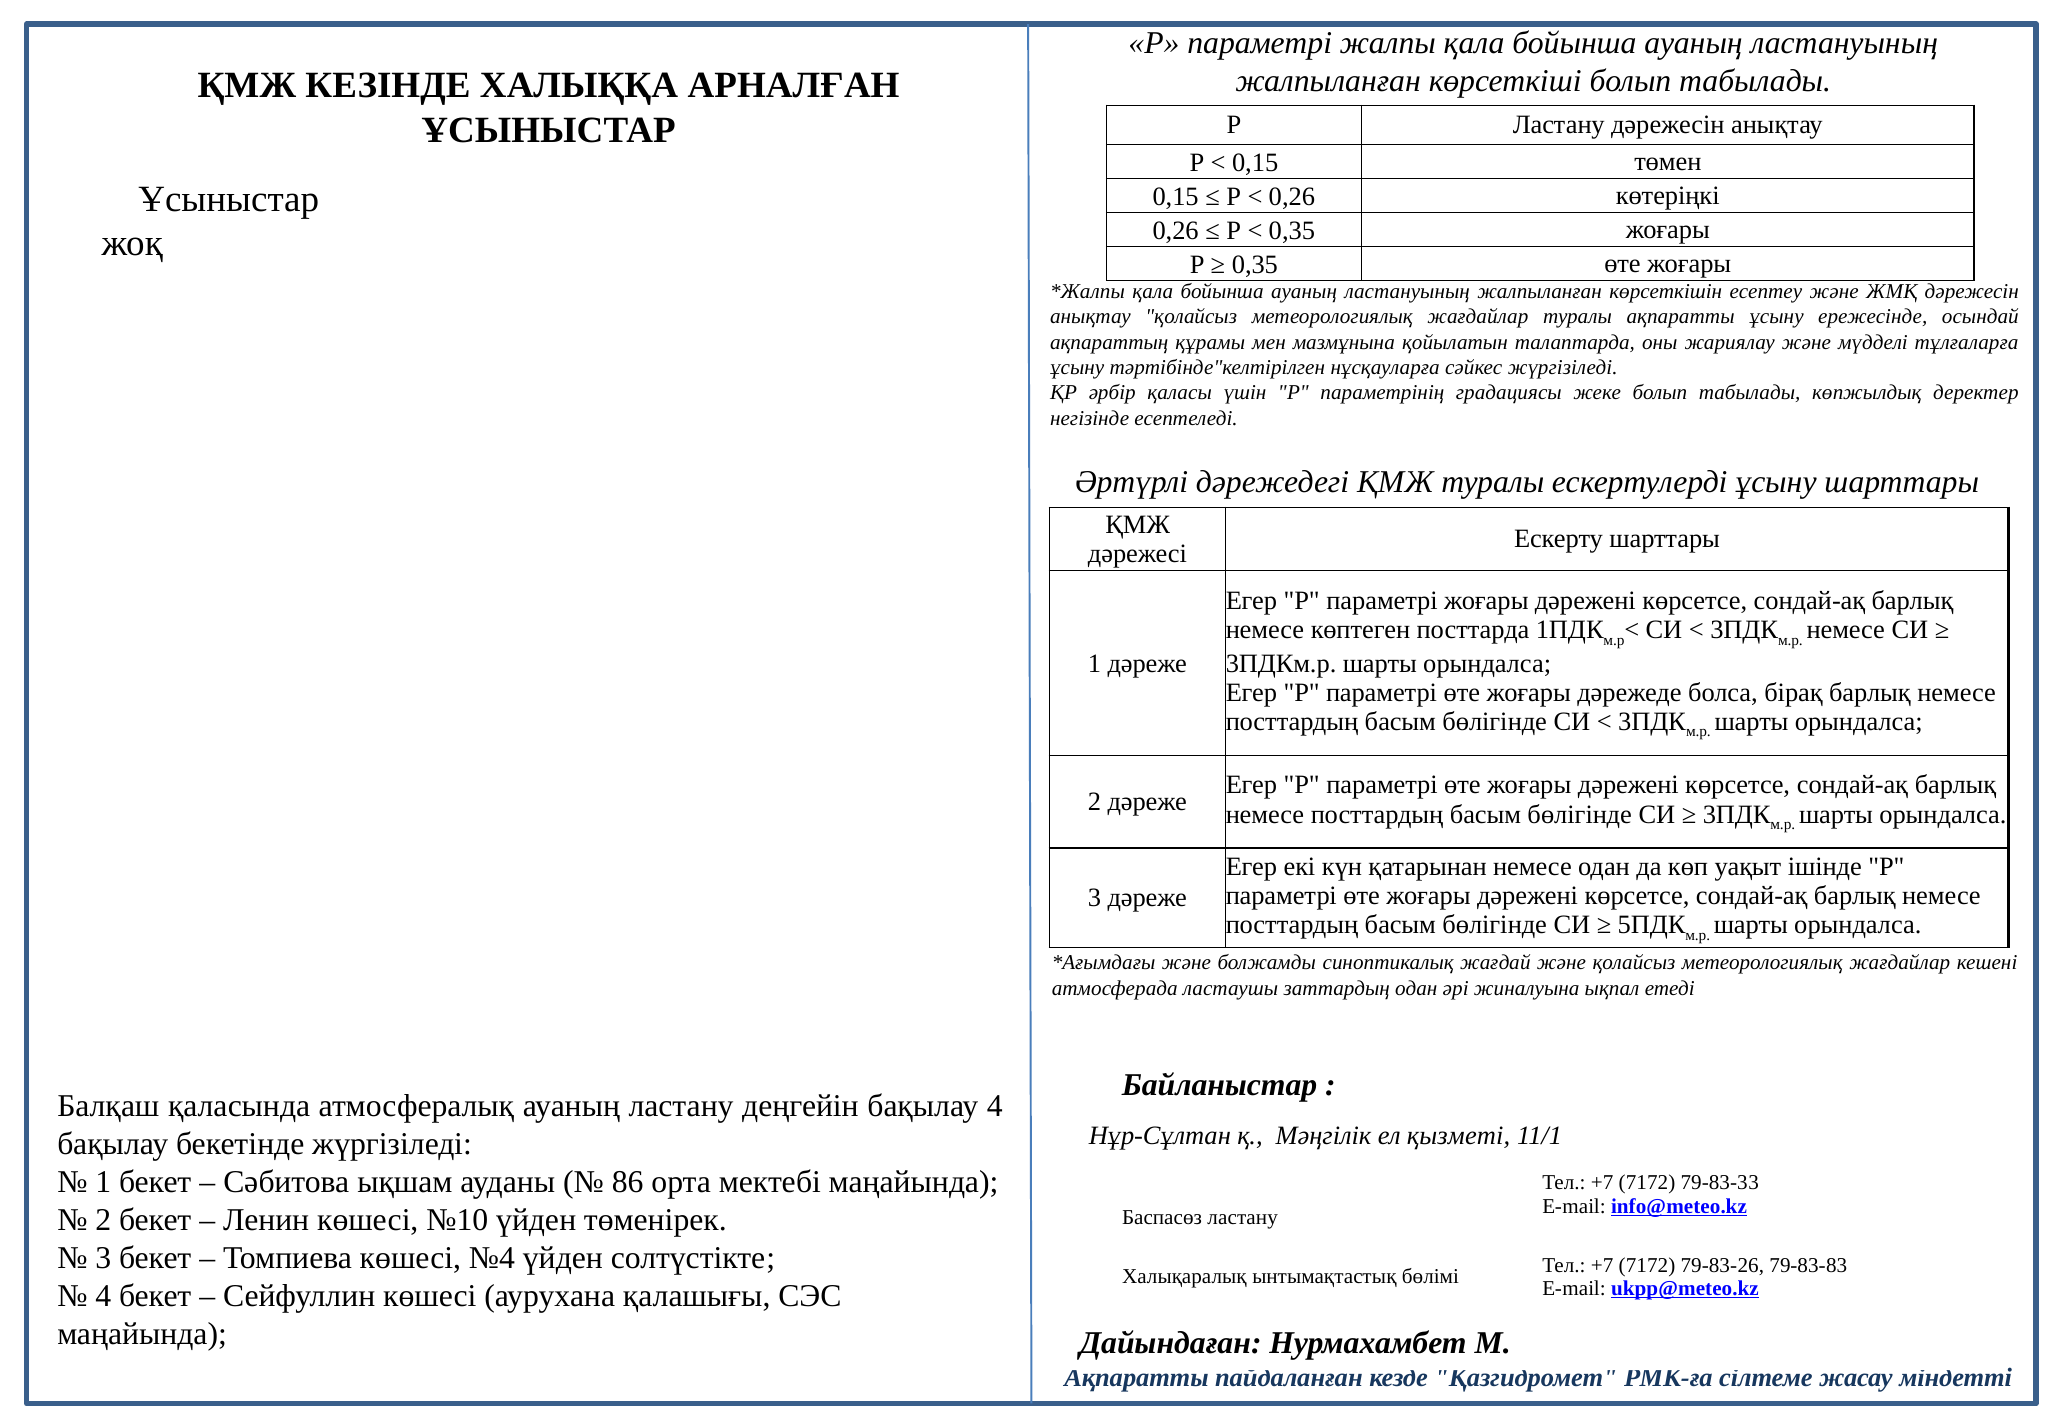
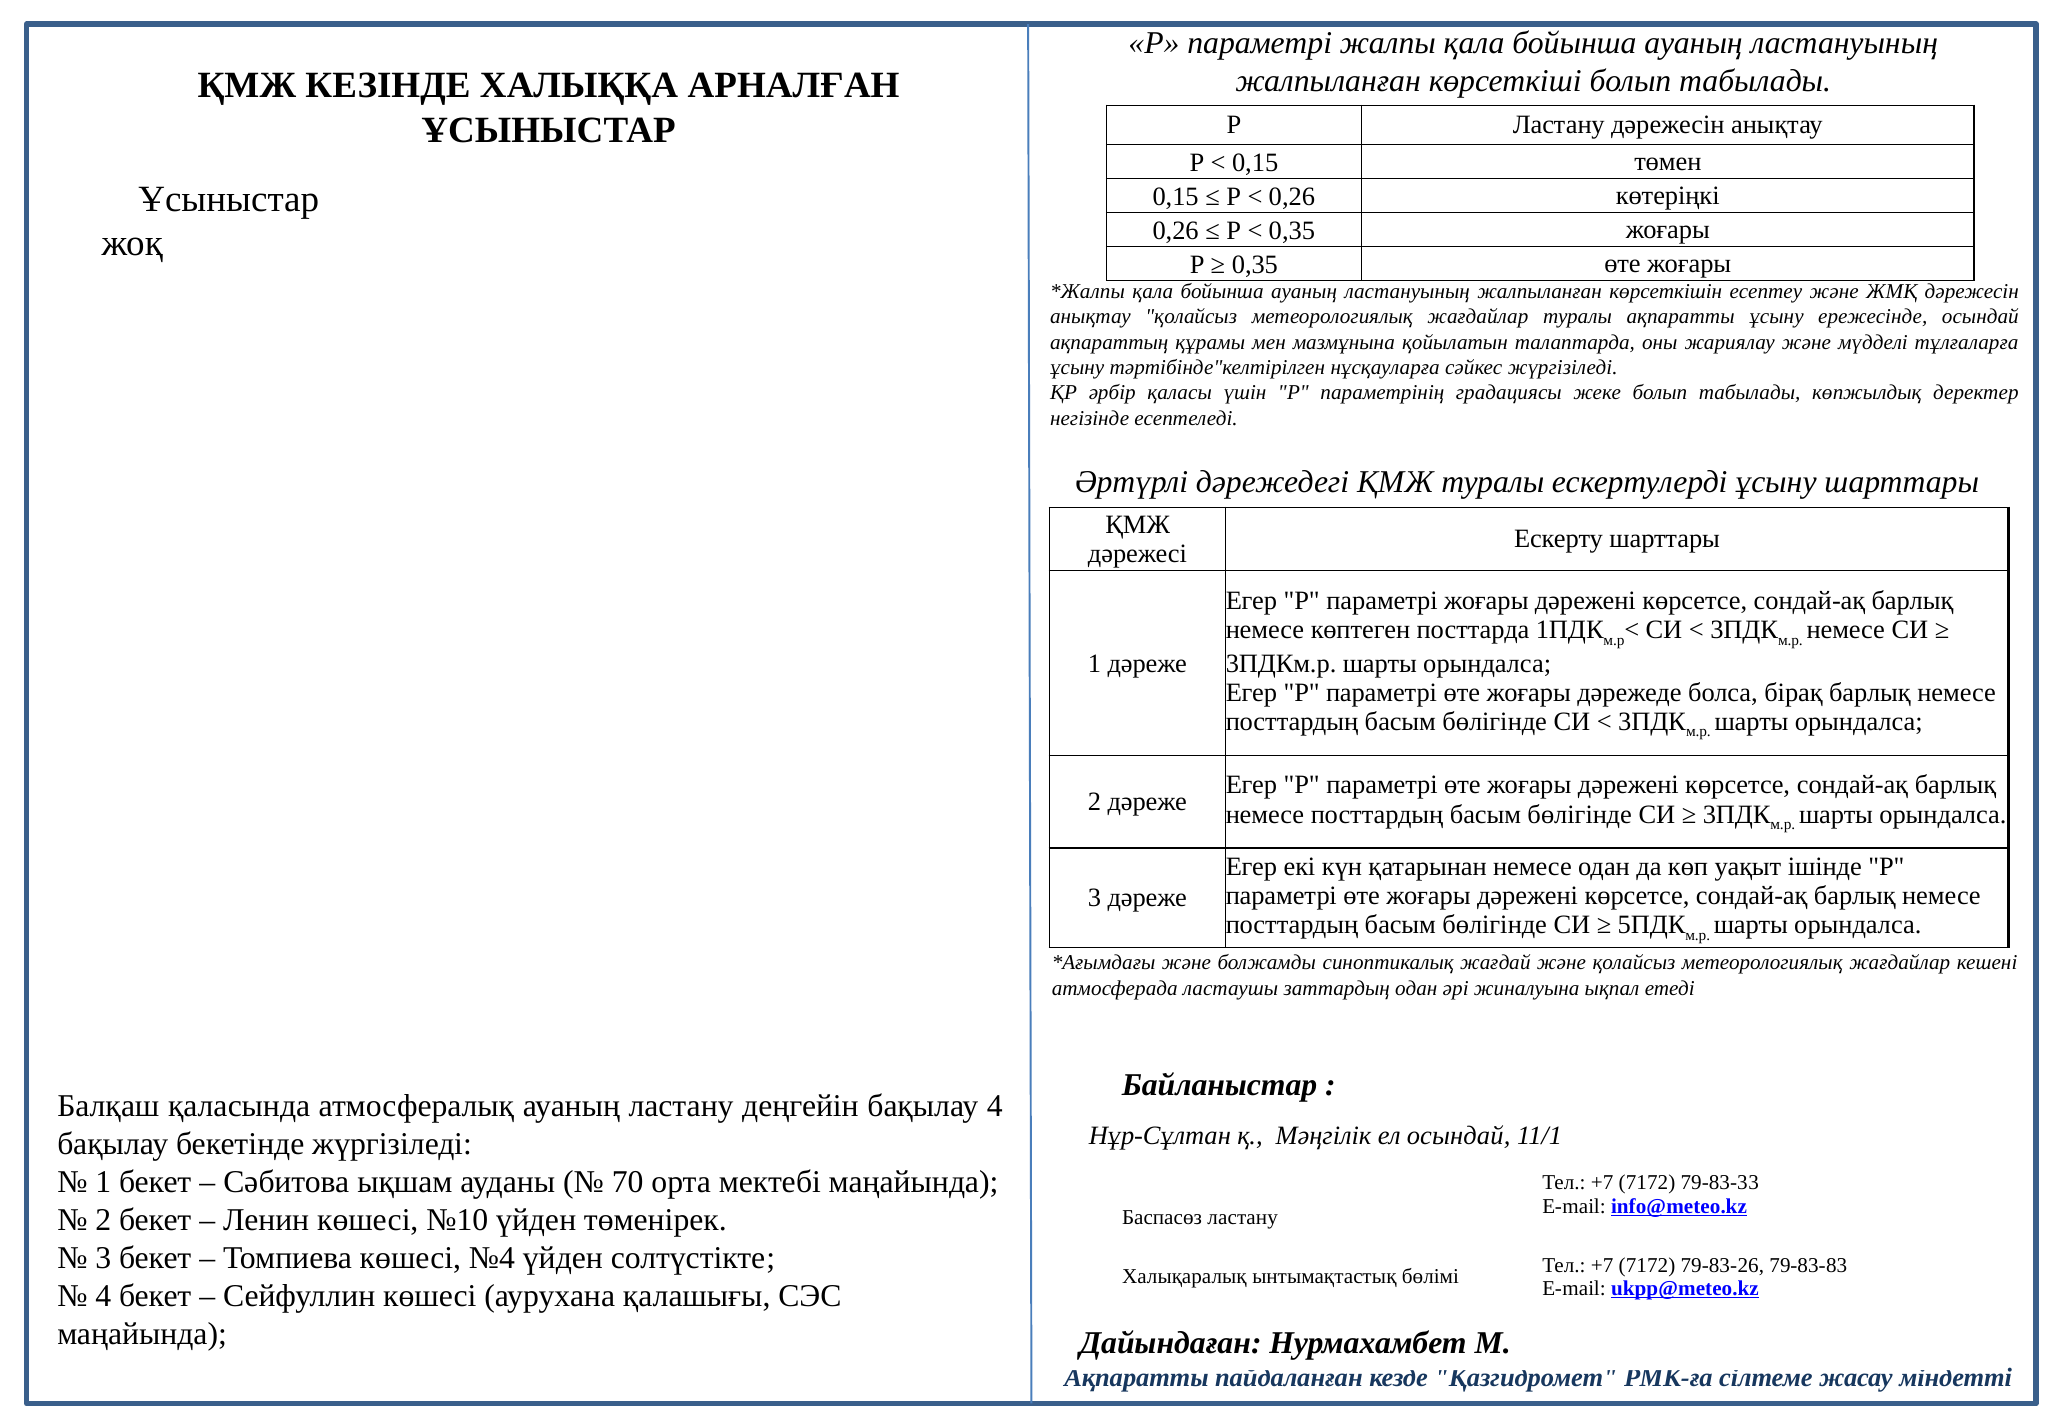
ел қызметі: қызметі -> осындай
86: 86 -> 70
